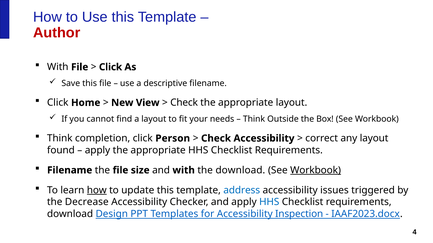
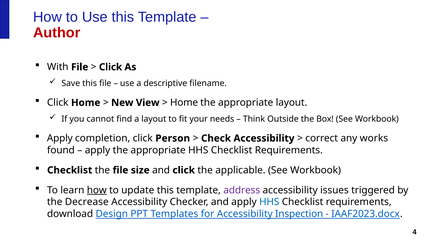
Check at (184, 103): Check -> Home
Think at (60, 139): Think -> Apply
any layout: layout -> works
Filename at (70, 171): Filename -> Checklist
and with: with -> click
the download: download -> applicable
Workbook at (316, 171) underline: present -> none
address colour: blue -> purple
